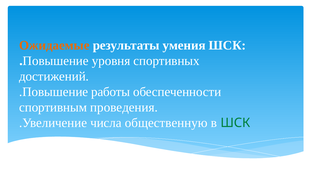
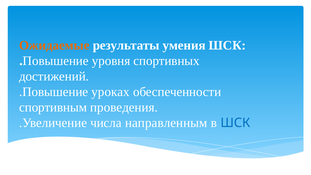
работы: работы -> уроках
общественную: общественную -> направленным
ШСК at (235, 123) colour: green -> blue
